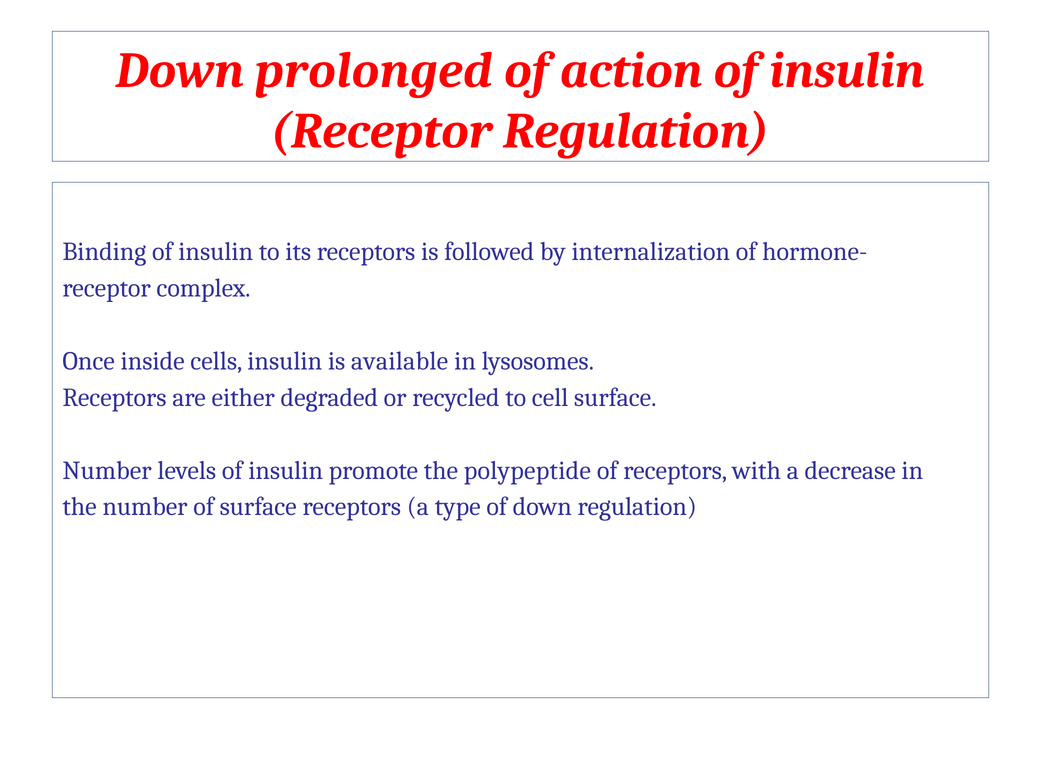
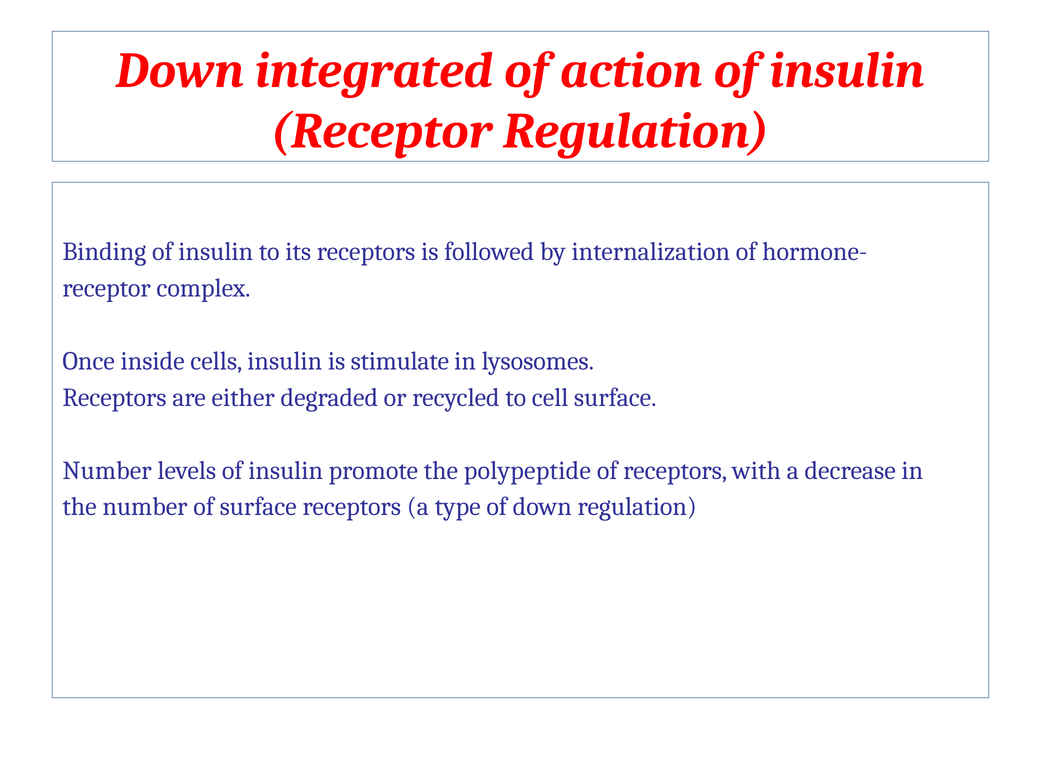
prolonged: prolonged -> integrated
available: available -> stimulate
